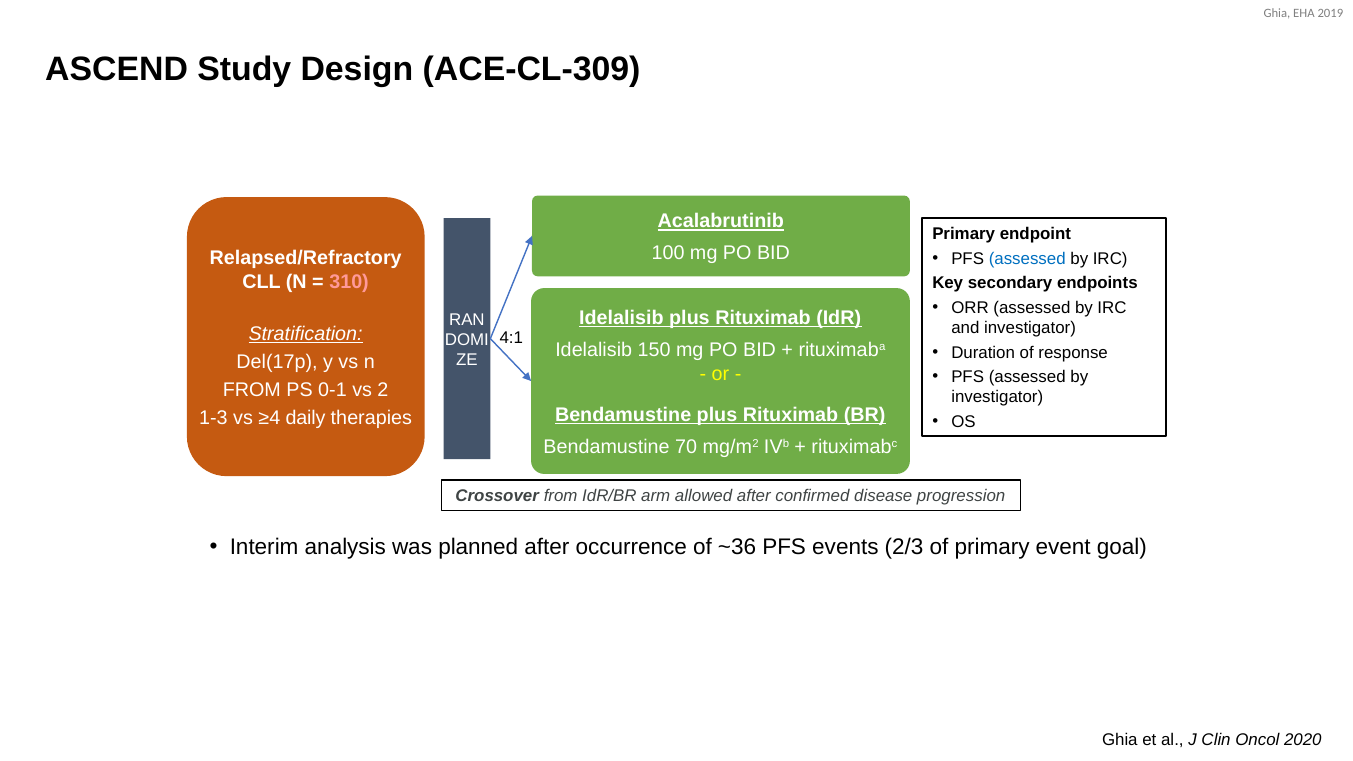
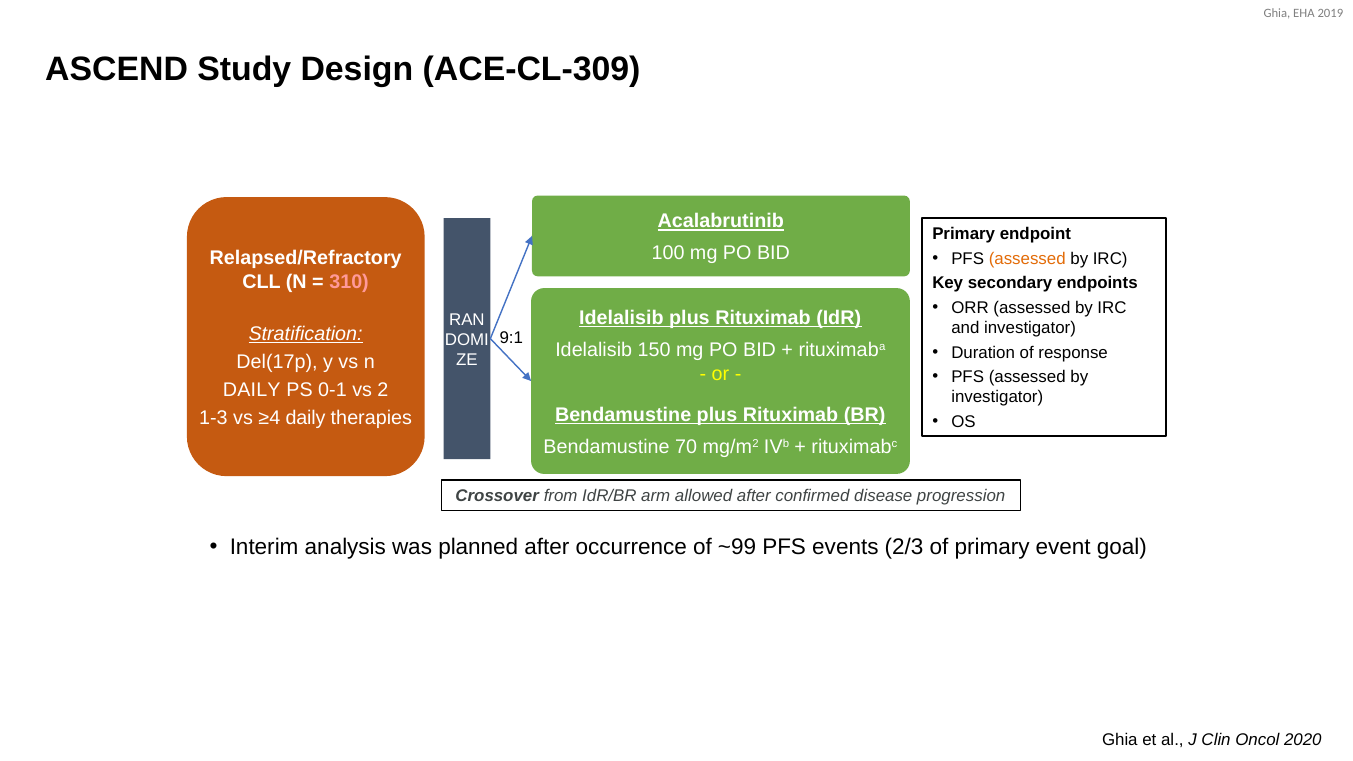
assessed at (1027, 259) colour: blue -> orange
4:1: 4:1 -> 9:1
FROM at (252, 390): FROM -> DAILY
~36: ~36 -> ~99
